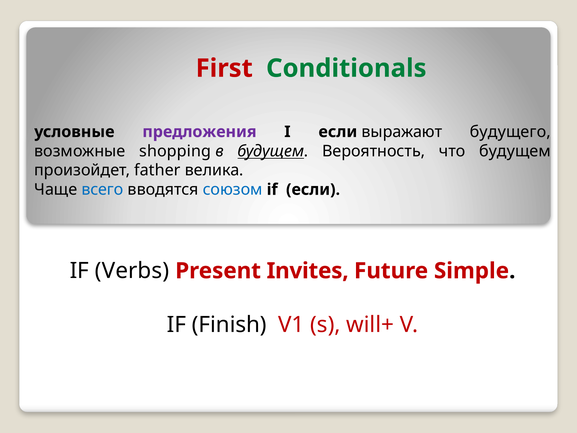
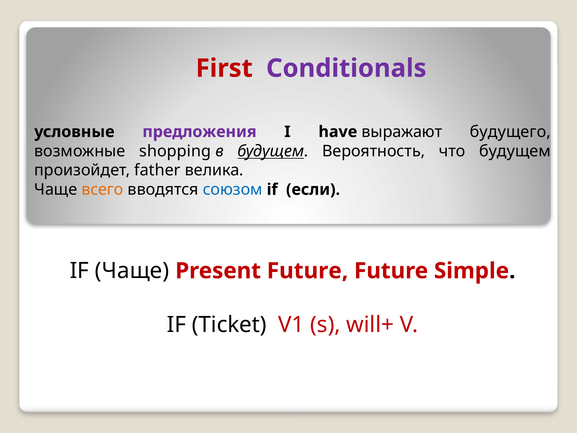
Conditionals colour: green -> purple
I если: если -> have
всего colour: blue -> orange
IF Verbs: Verbs -> Чаще
Present Invites: Invites -> Future
Finish: Finish -> Ticket
